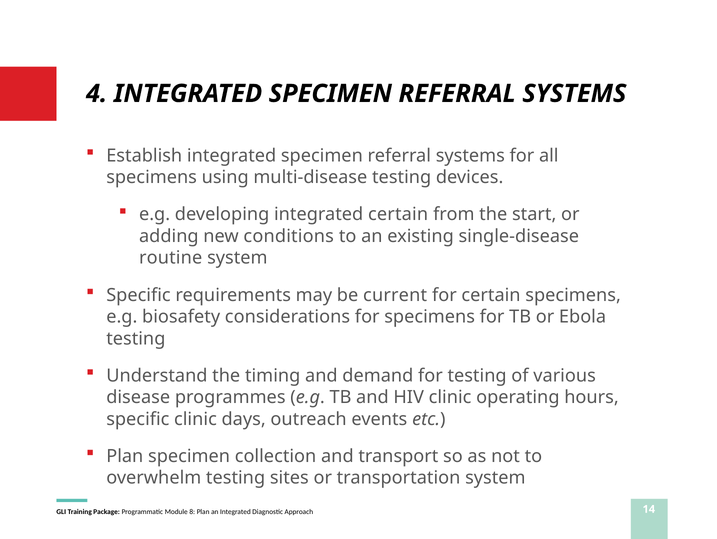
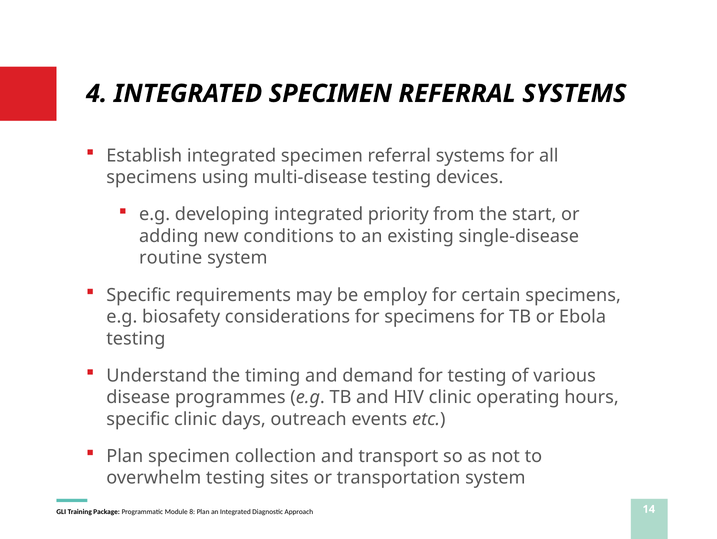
integrated certain: certain -> priority
current: current -> employ
